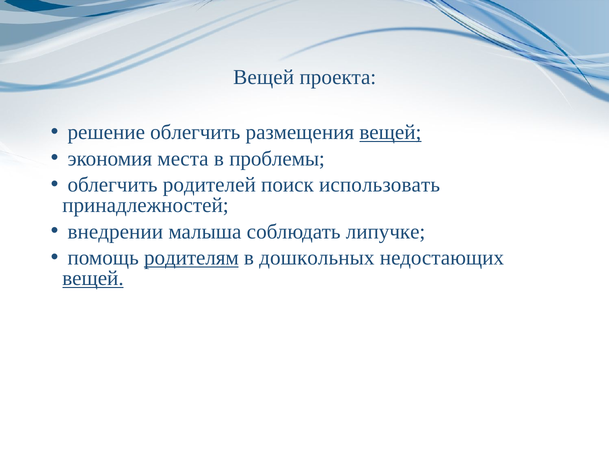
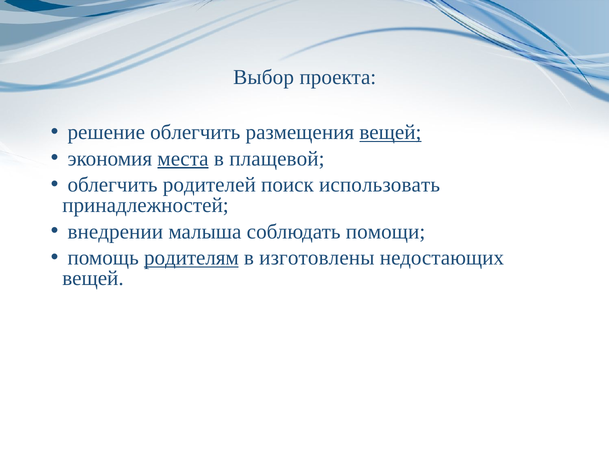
Вещей at (264, 77): Вещей -> Выбор
места underline: none -> present
проблемы: проблемы -> плащевой
липучке: липучке -> помощи
дошкольных: дошкольных -> изготовлены
вещей at (93, 278) underline: present -> none
